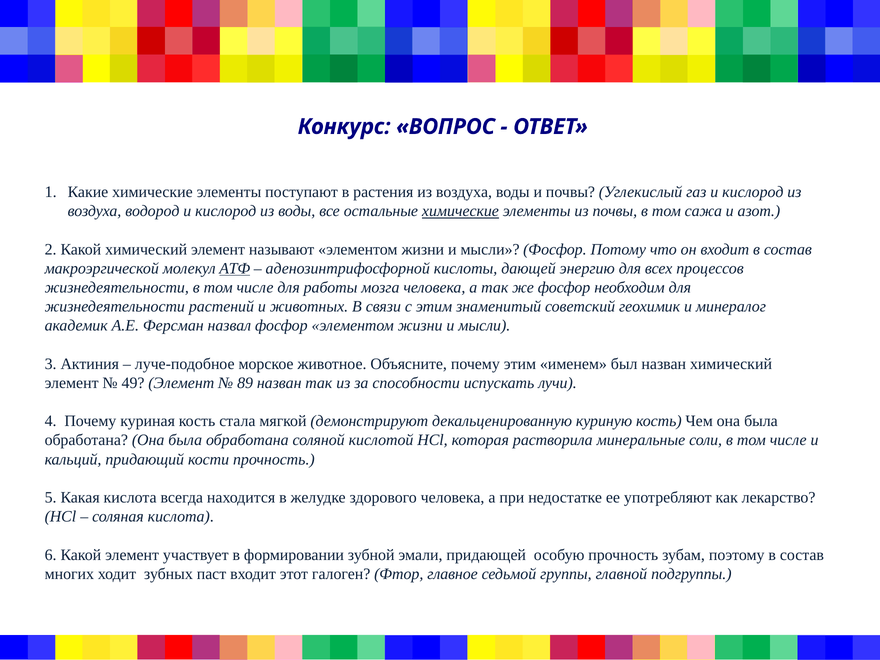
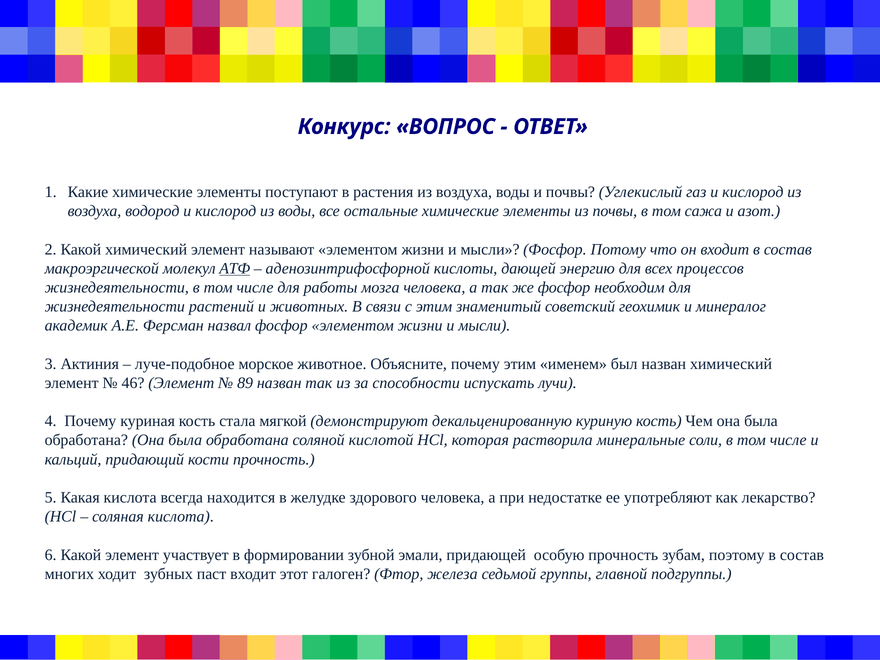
химические at (460, 211) underline: present -> none
49: 49 -> 46
главное: главное -> железа
